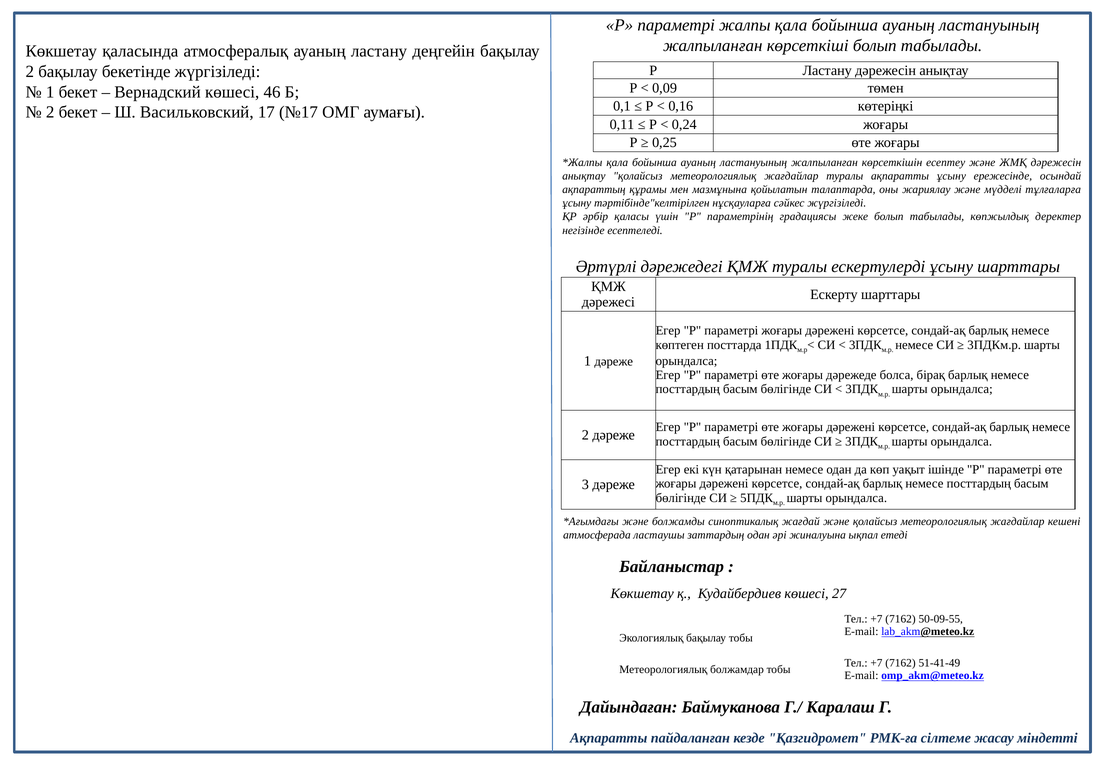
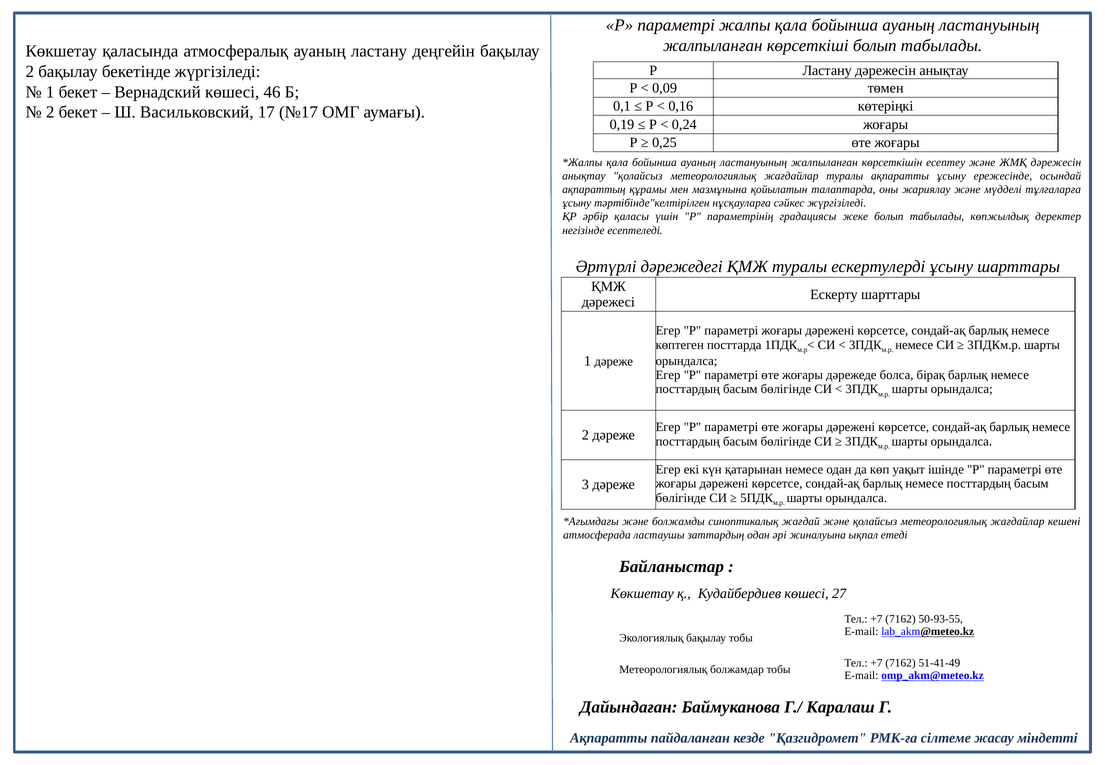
0,11: 0,11 -> 0,19
50-09-55: 50-09-55 -> 50-93-55
